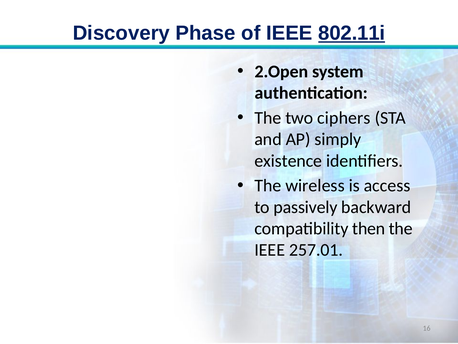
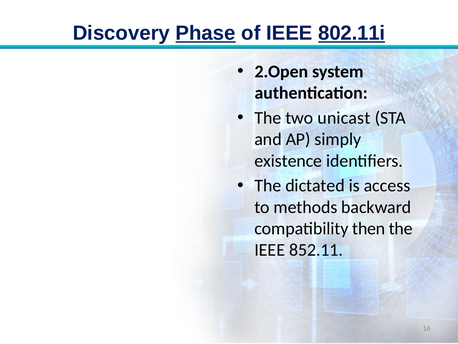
Phase underline: none -> present
ciphers: ciphers -> unicast
wireless: wireless -> dictated
passively: passively -> methods
257.01: 257.01 -> 852.11
